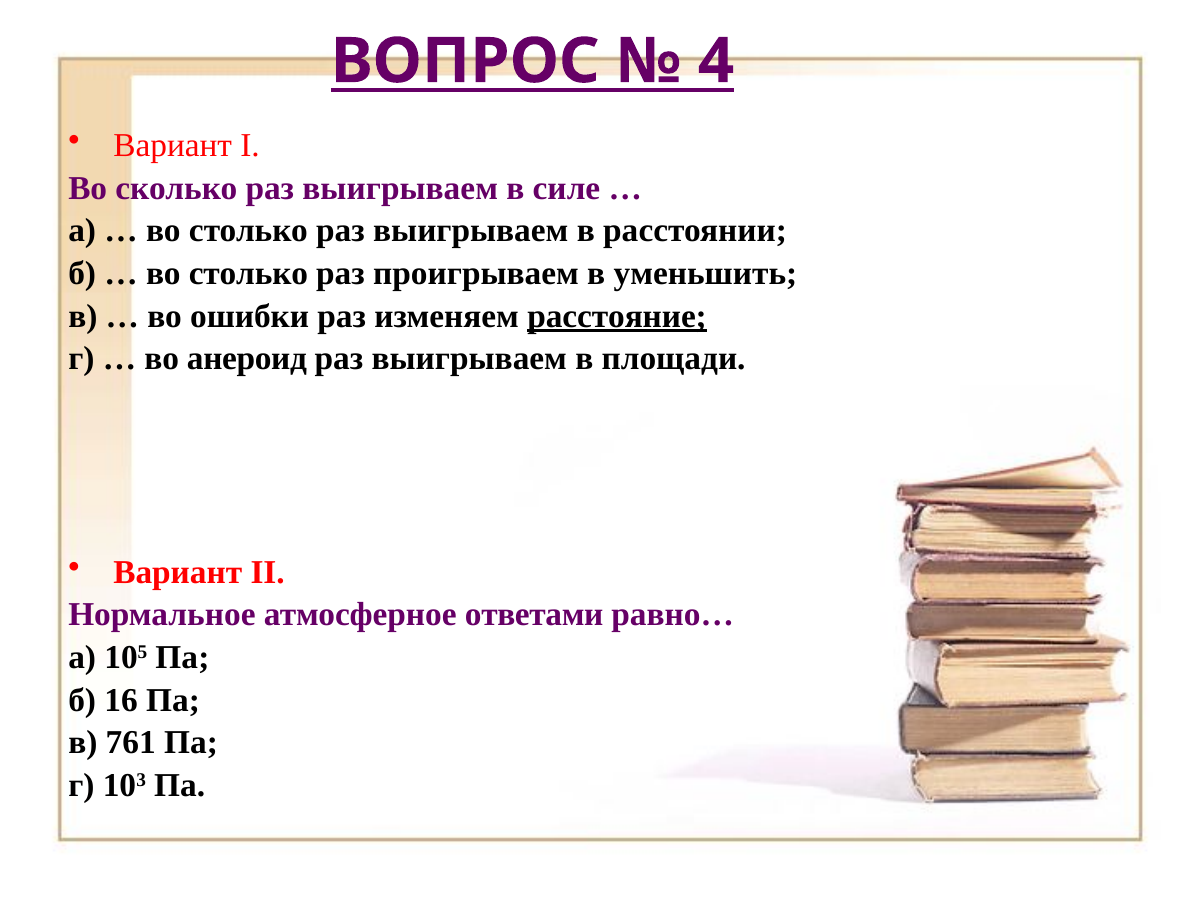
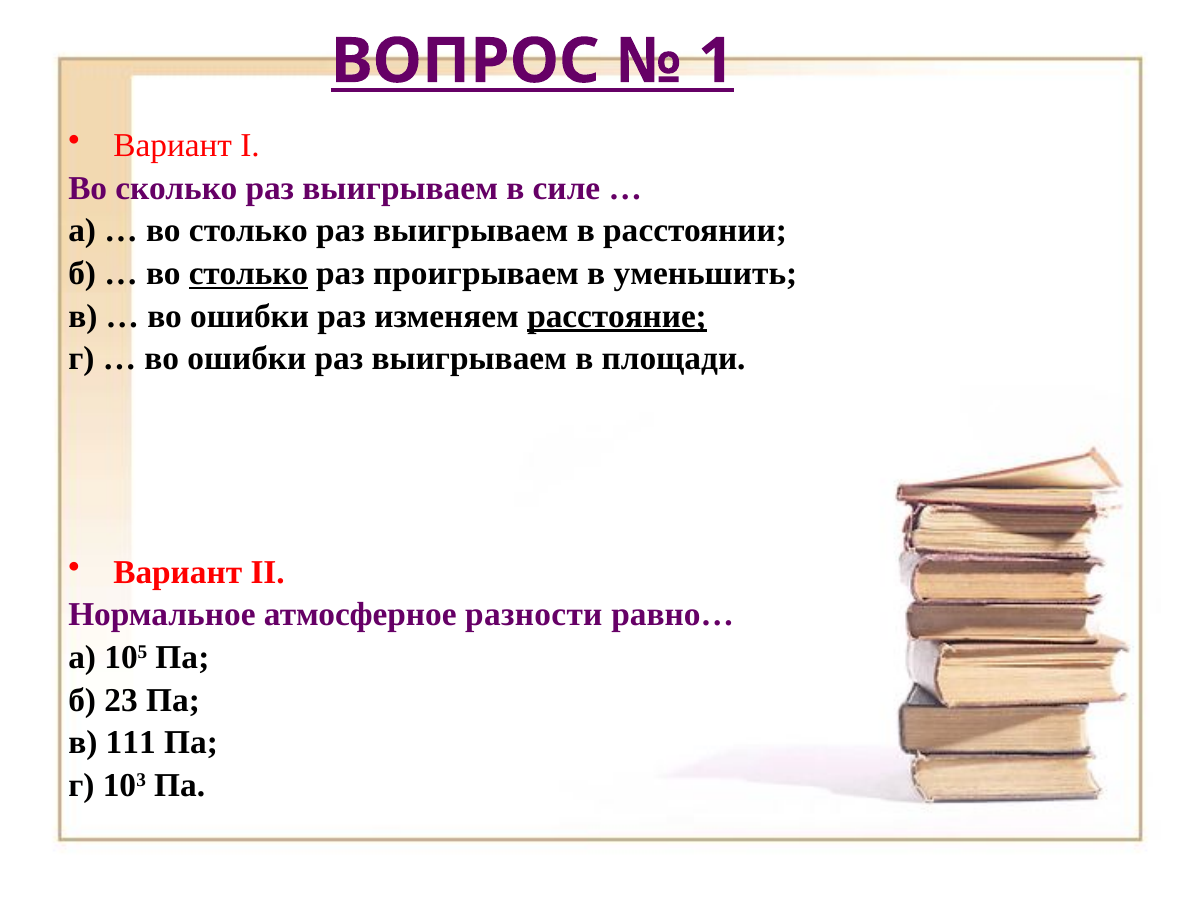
4: 4 -> 1
столько at (248, 273) underline: none -> present
анероид at (247, 359): анероид -> ошибки
ответами: ответами -> разности
16: 16 -> 23
761: 761 -> 111
